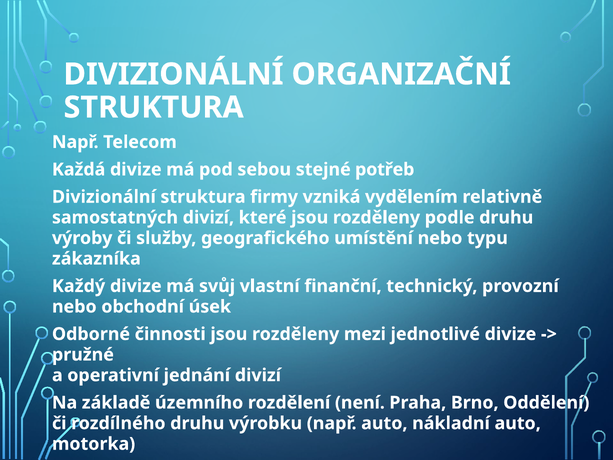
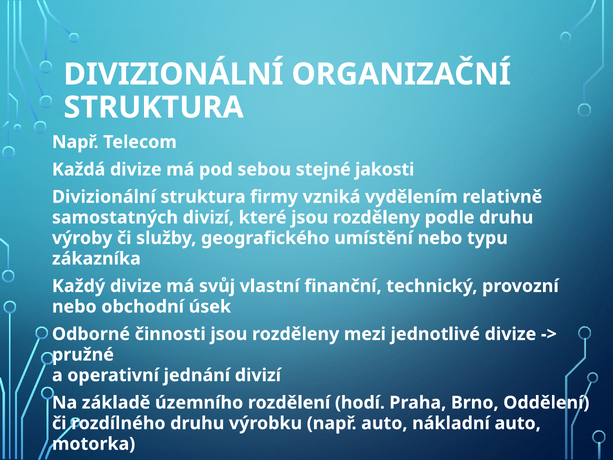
potřeb: potřeb -> jakosti
není: není -> hodí
